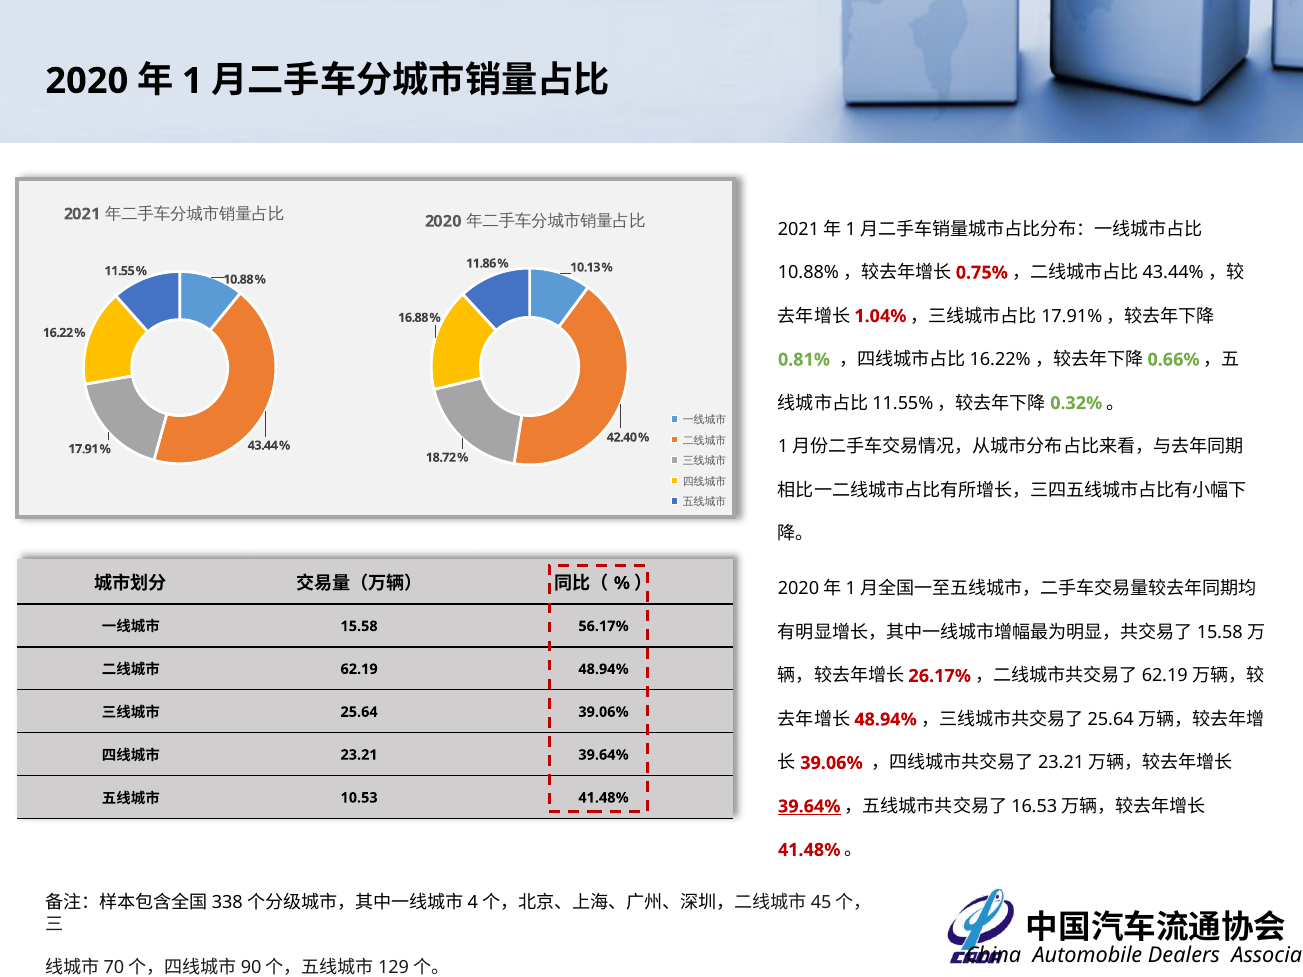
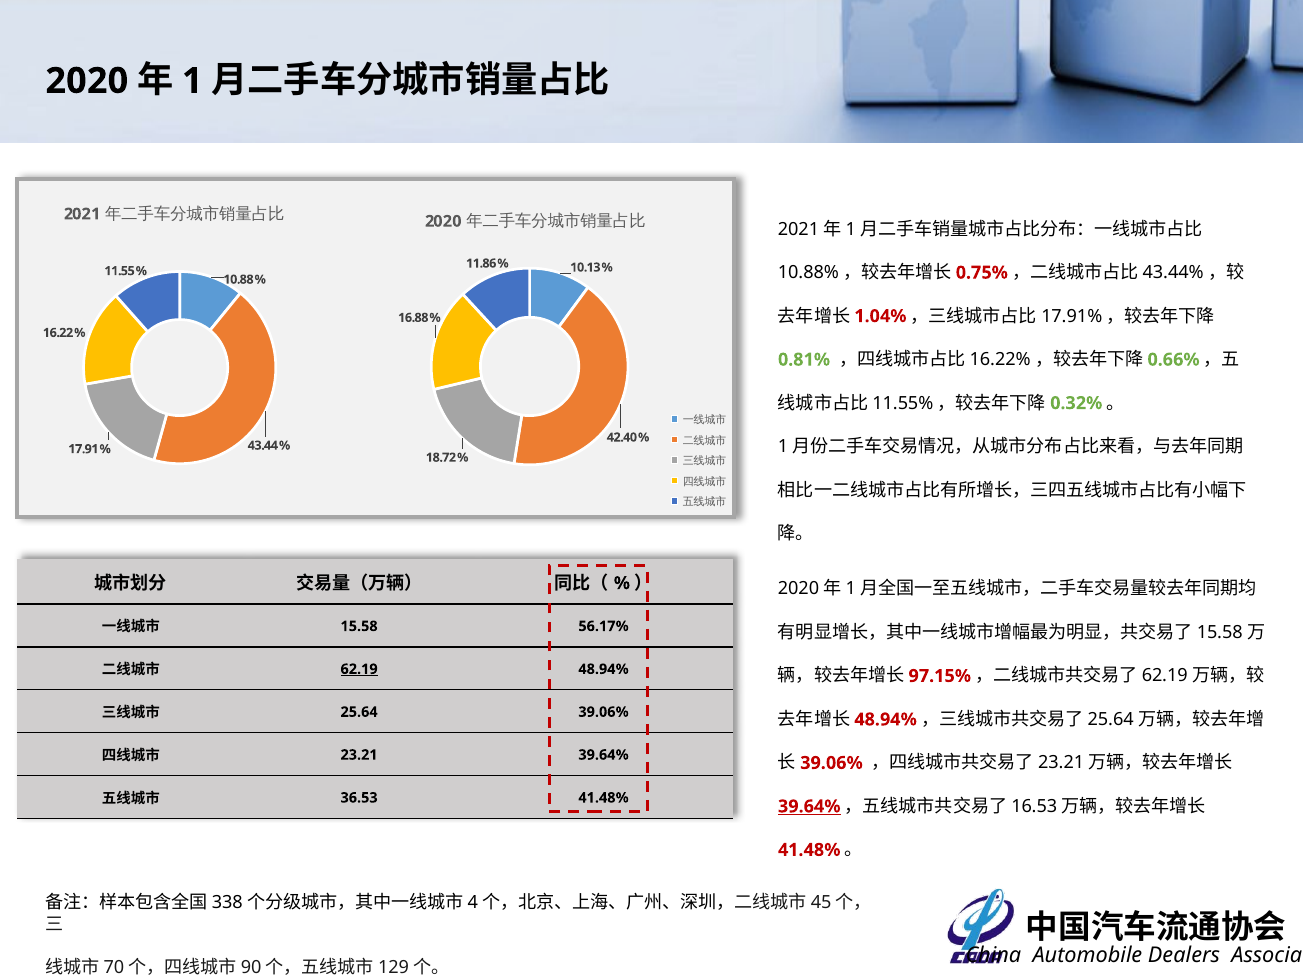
62.19 underline: none -> present
26.17%: 26.17% -> 97.15%
10.53: 10.53 -> 36.53
